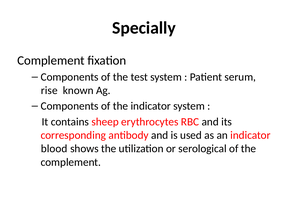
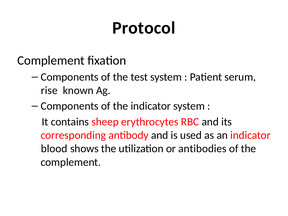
Specially: Specially -> Protocol
serological: serological -> antibodies
